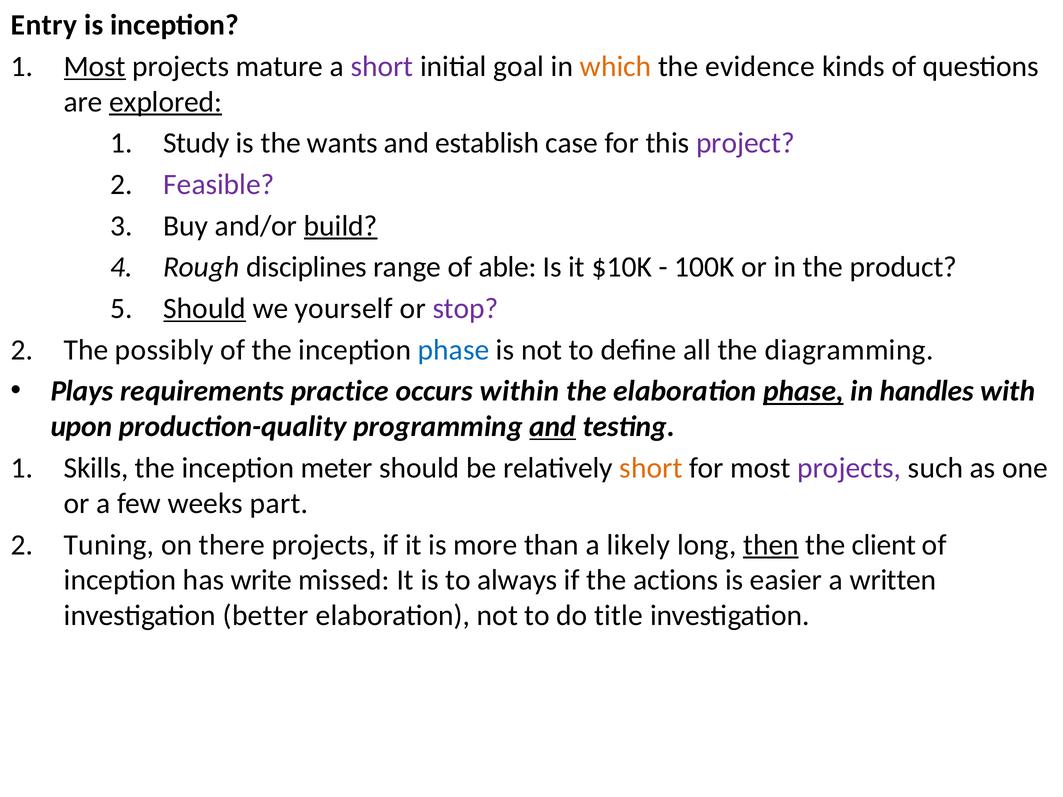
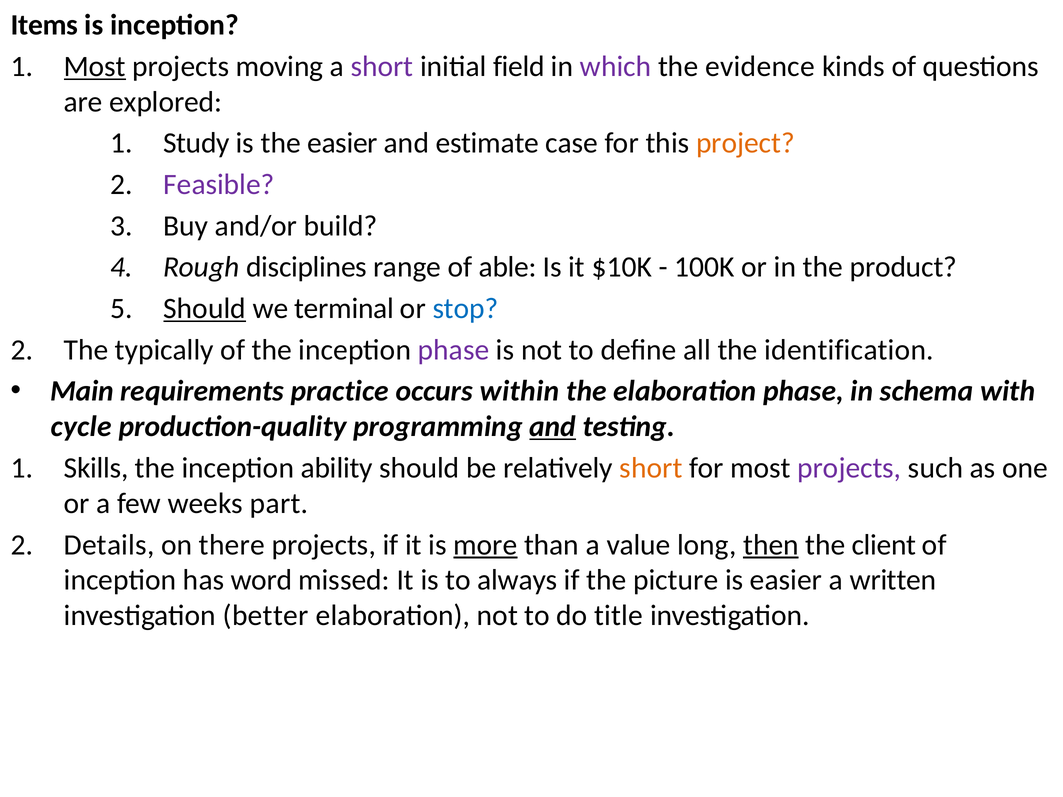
Entry: Entry -> Items
mature: mature -> moving
goal: goal -> field
which colour: orange -> purple
explored underline: present -> none
the wants: wants -> easier
establish: establish -> estimate
project colour: purple -> orange
build underline: present -> none
yourself: yourself -> terminal
stop colour: purple -> blue
possibly: possibly -> typically
phase at (454, 350) colour: blue -> purple
diagramming: diagramming -> identification
Plays: Plays -> Main
phase at (803, 391) underline: present -> none
handles: handles -> schema
upon: upon -> cycle
meter: meter -> ability
Tuning: Tuning -> Details
more underline: none -> present
likely: likely -> value
write: write -> word
actions: actions -> picture
